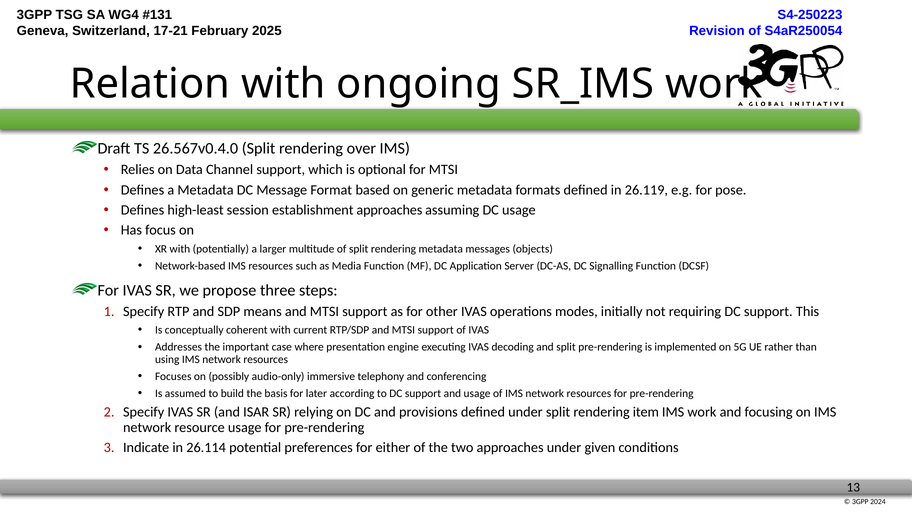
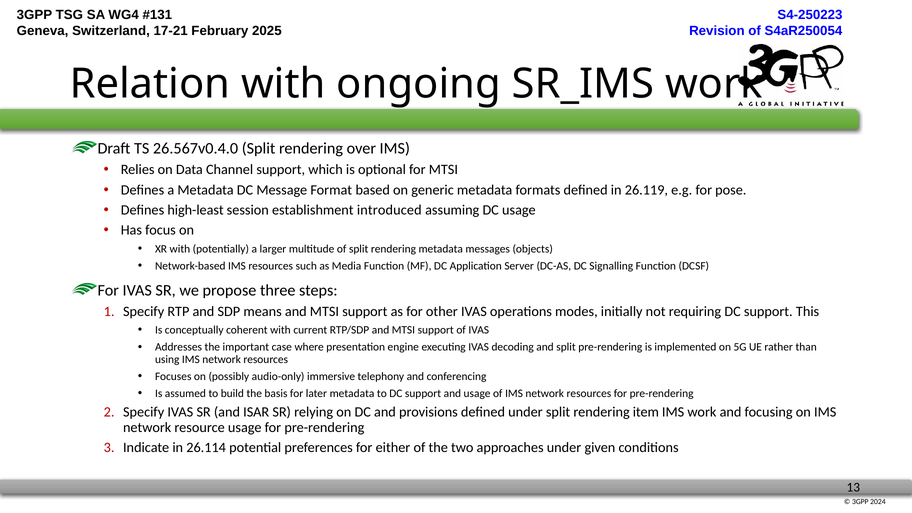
establishment approaches: approaches -> introduced
later according: according -> metadata
